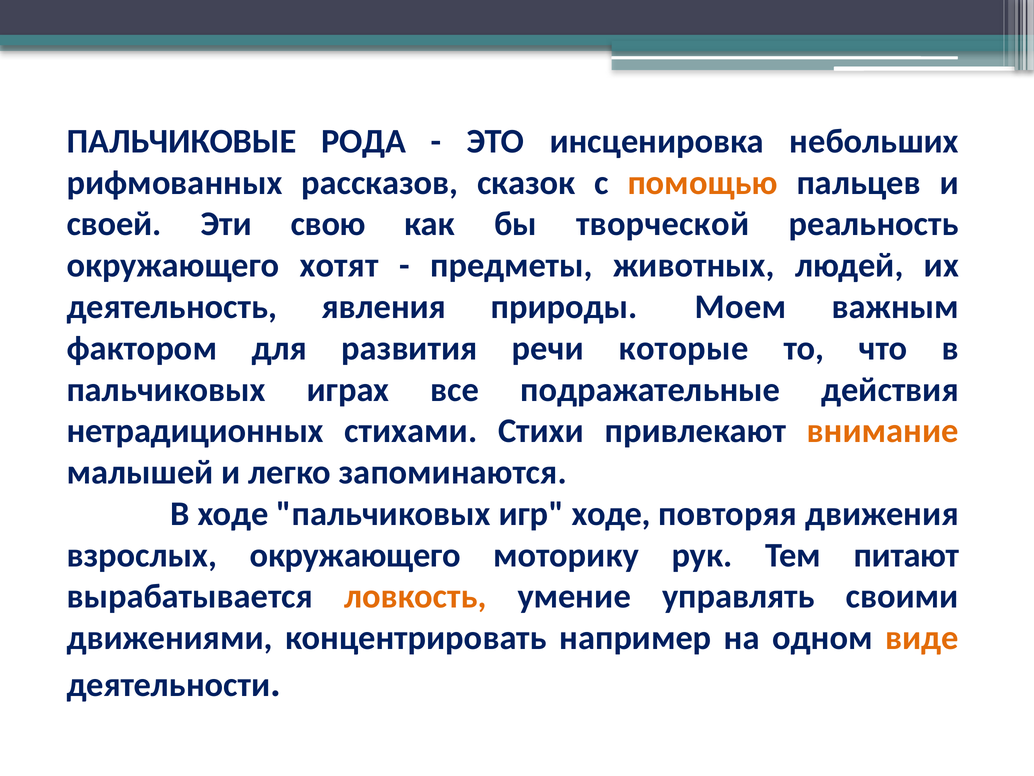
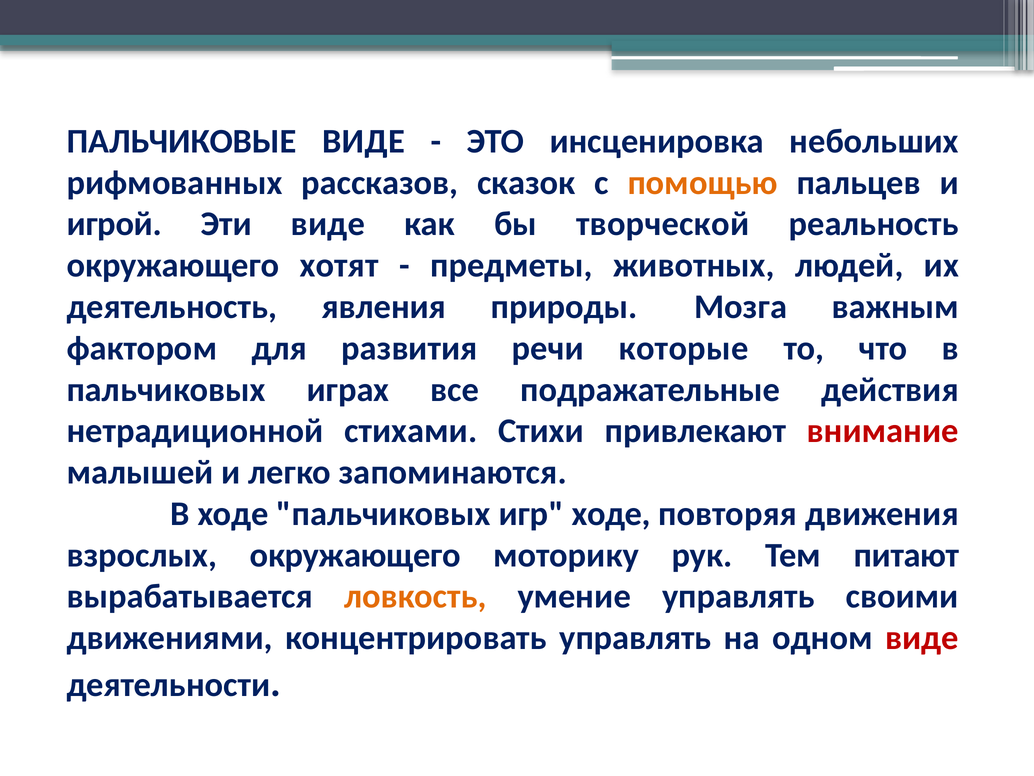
ПАЛЬЧИКОВЫЕ РОДА: РОДА -> ВИДЕ
своей: своей -> игрой
Эти свою: свою -> виде
Моем: Моем -> Мозга
нетрадиционных: нетрадиционных -> нетрадиционной
внимание colour: orange -> red
концентрировать например: например -> управлять
виде at (922, 638) colour: orange -> red
